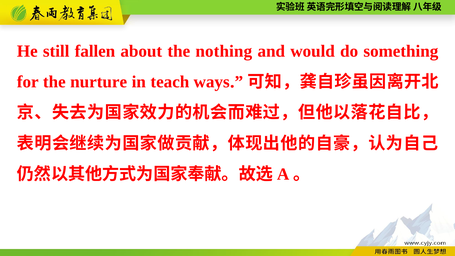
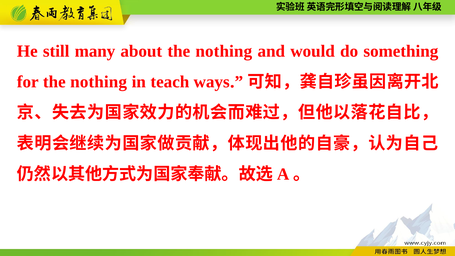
fallen: fallen -> many
for the nurture: nurture -> nothing
